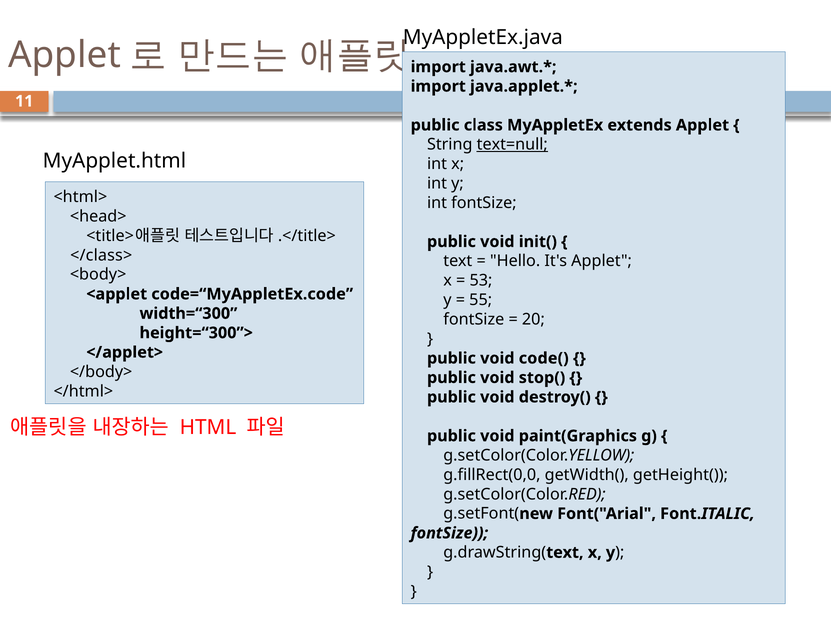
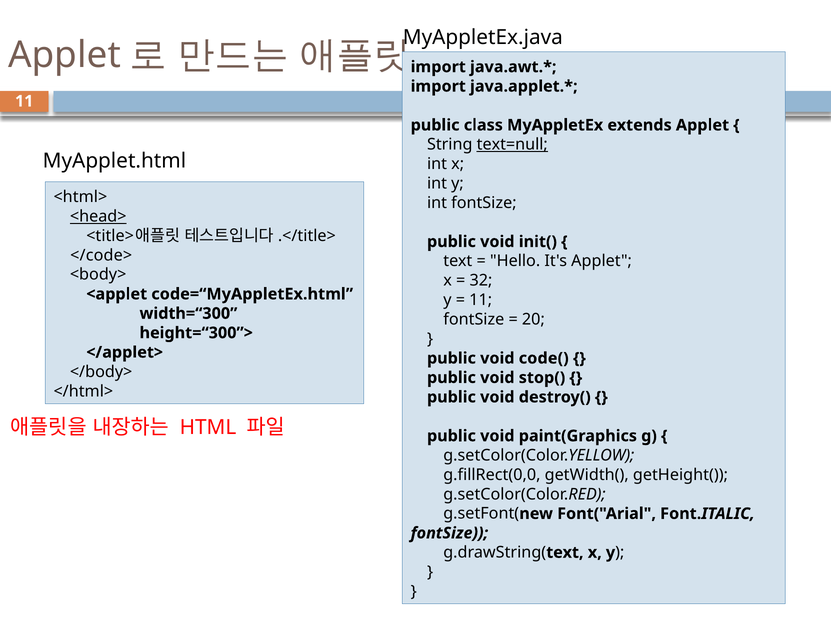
<head> underline: none -> present
</class>: </class> -> </code>
53: 53 -> 32
code=“MyAppletEx.code: code=“MyAppletEx.code -> code=“MyAppletEx.html
55 at (481, 300): 55 -> 11
